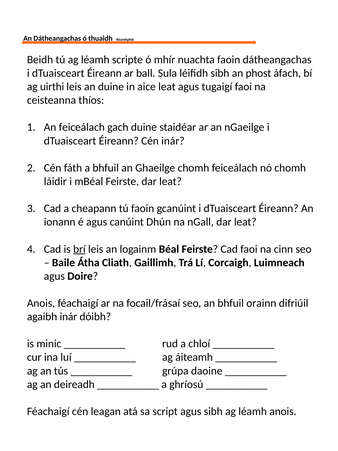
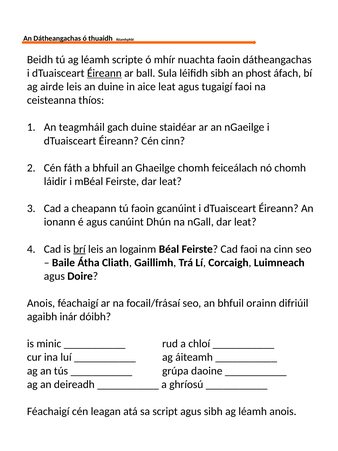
Éireann at (104, 73) underline: none -> present
uirthi: uirthi -> airde
An feiceálach: feiceálach -> teagmháil
Cén inár: inár -> cinn
